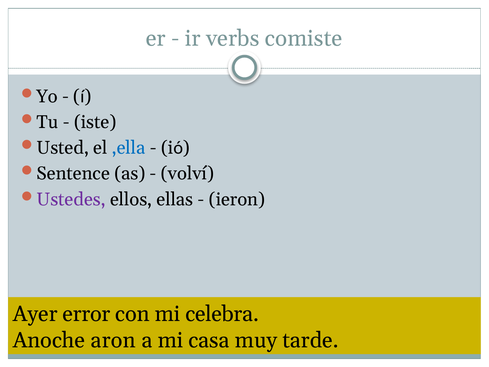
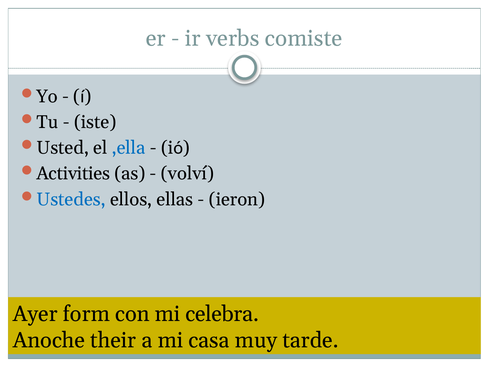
Sentence: Sentence -> Activities
Ustedes colour: purple -> blue
error: error -> form
aron: aron -> their
